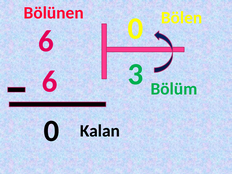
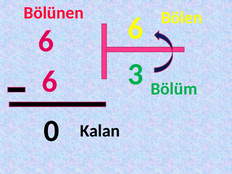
0 at (135, 28): 0 -> 6
